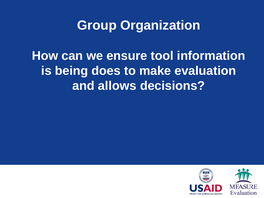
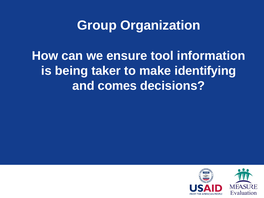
does: does -> taker
evaluation: evaluation -> identifying
allows: allows -> comes
